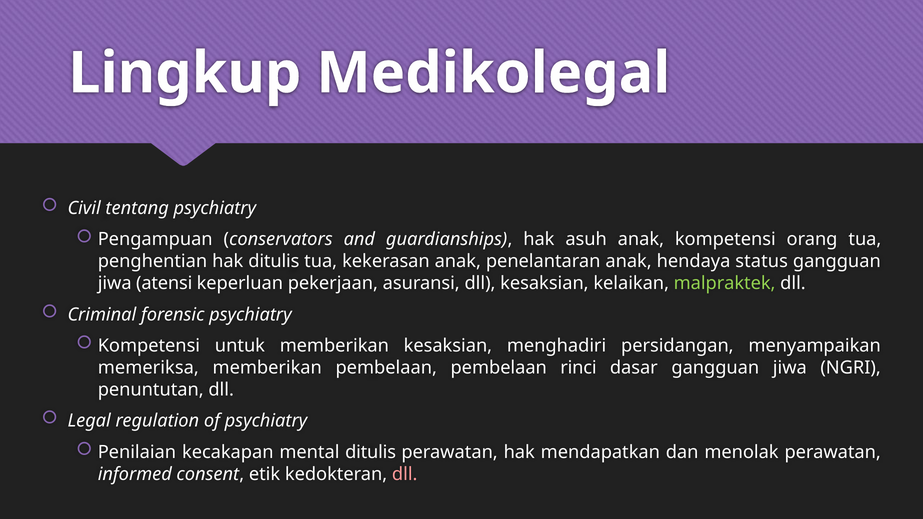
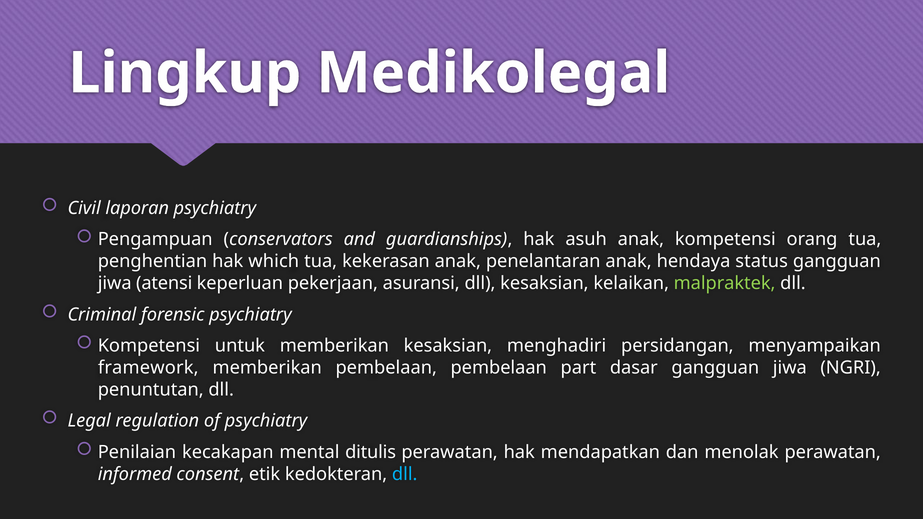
tentang: tentang -> laporan
hak ditulis: ditulis -> which
memeriksa: memeriksa -> framework
rinci: rinci -> part
dll at (405, 474) colour: pink -> light blue
